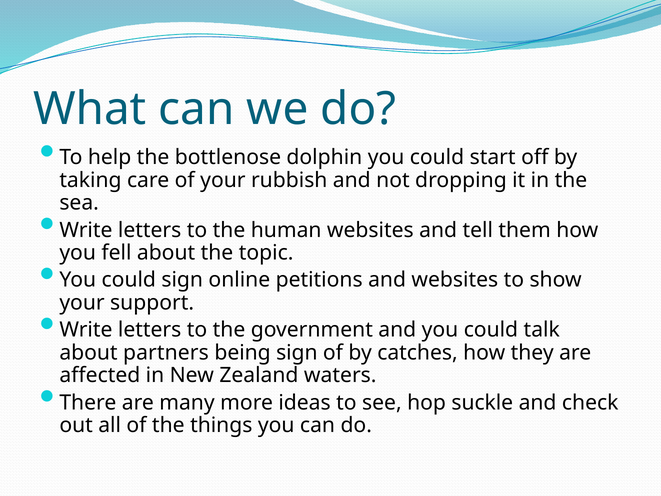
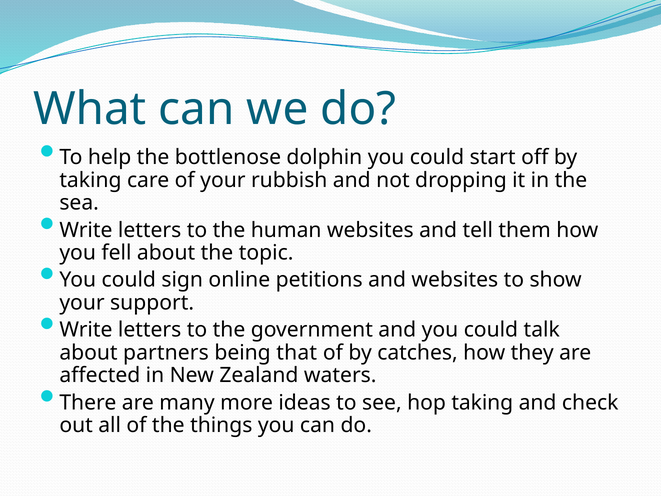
being sign: sign -> that
hop suckle: suckle -> taking
